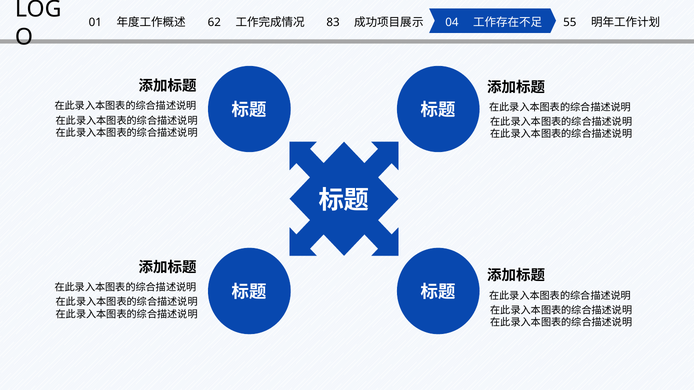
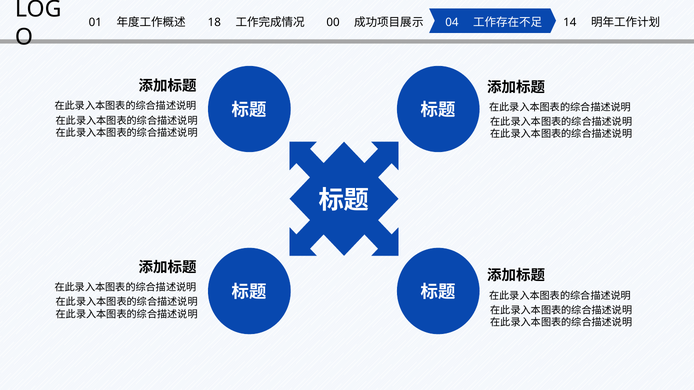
62: 62 -> 18
83: 83 -> 00
55: 55 -> 14
